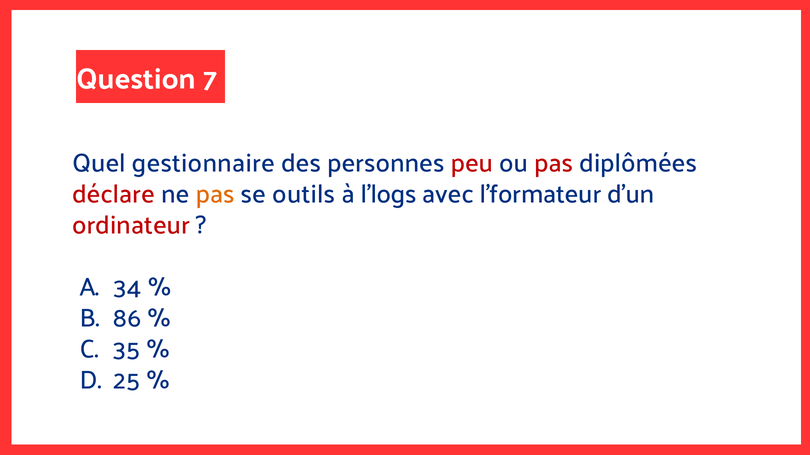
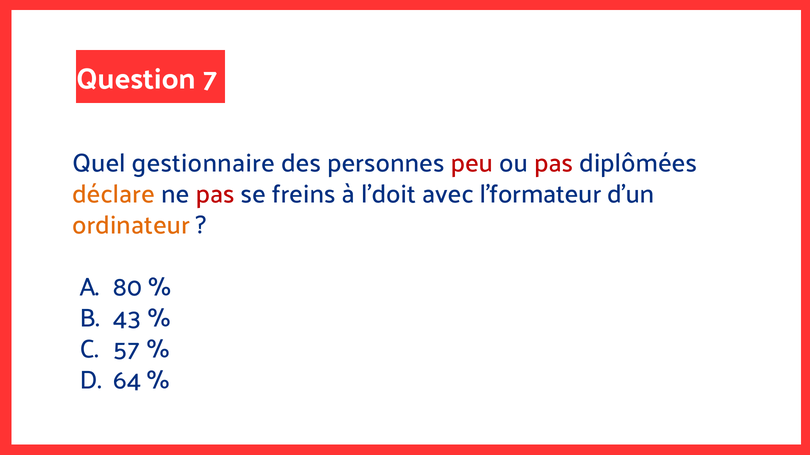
déclare colour: red -> orange
pas at (215, 194) colour: orange -> red
outils: outils -> freins
l’logs: l’logs -> l’doit
ordinateur colour: red -> orange
34: 34 -> 80
86: 86 -> 43
35: 35 -> 57
25: 25 -> 64
